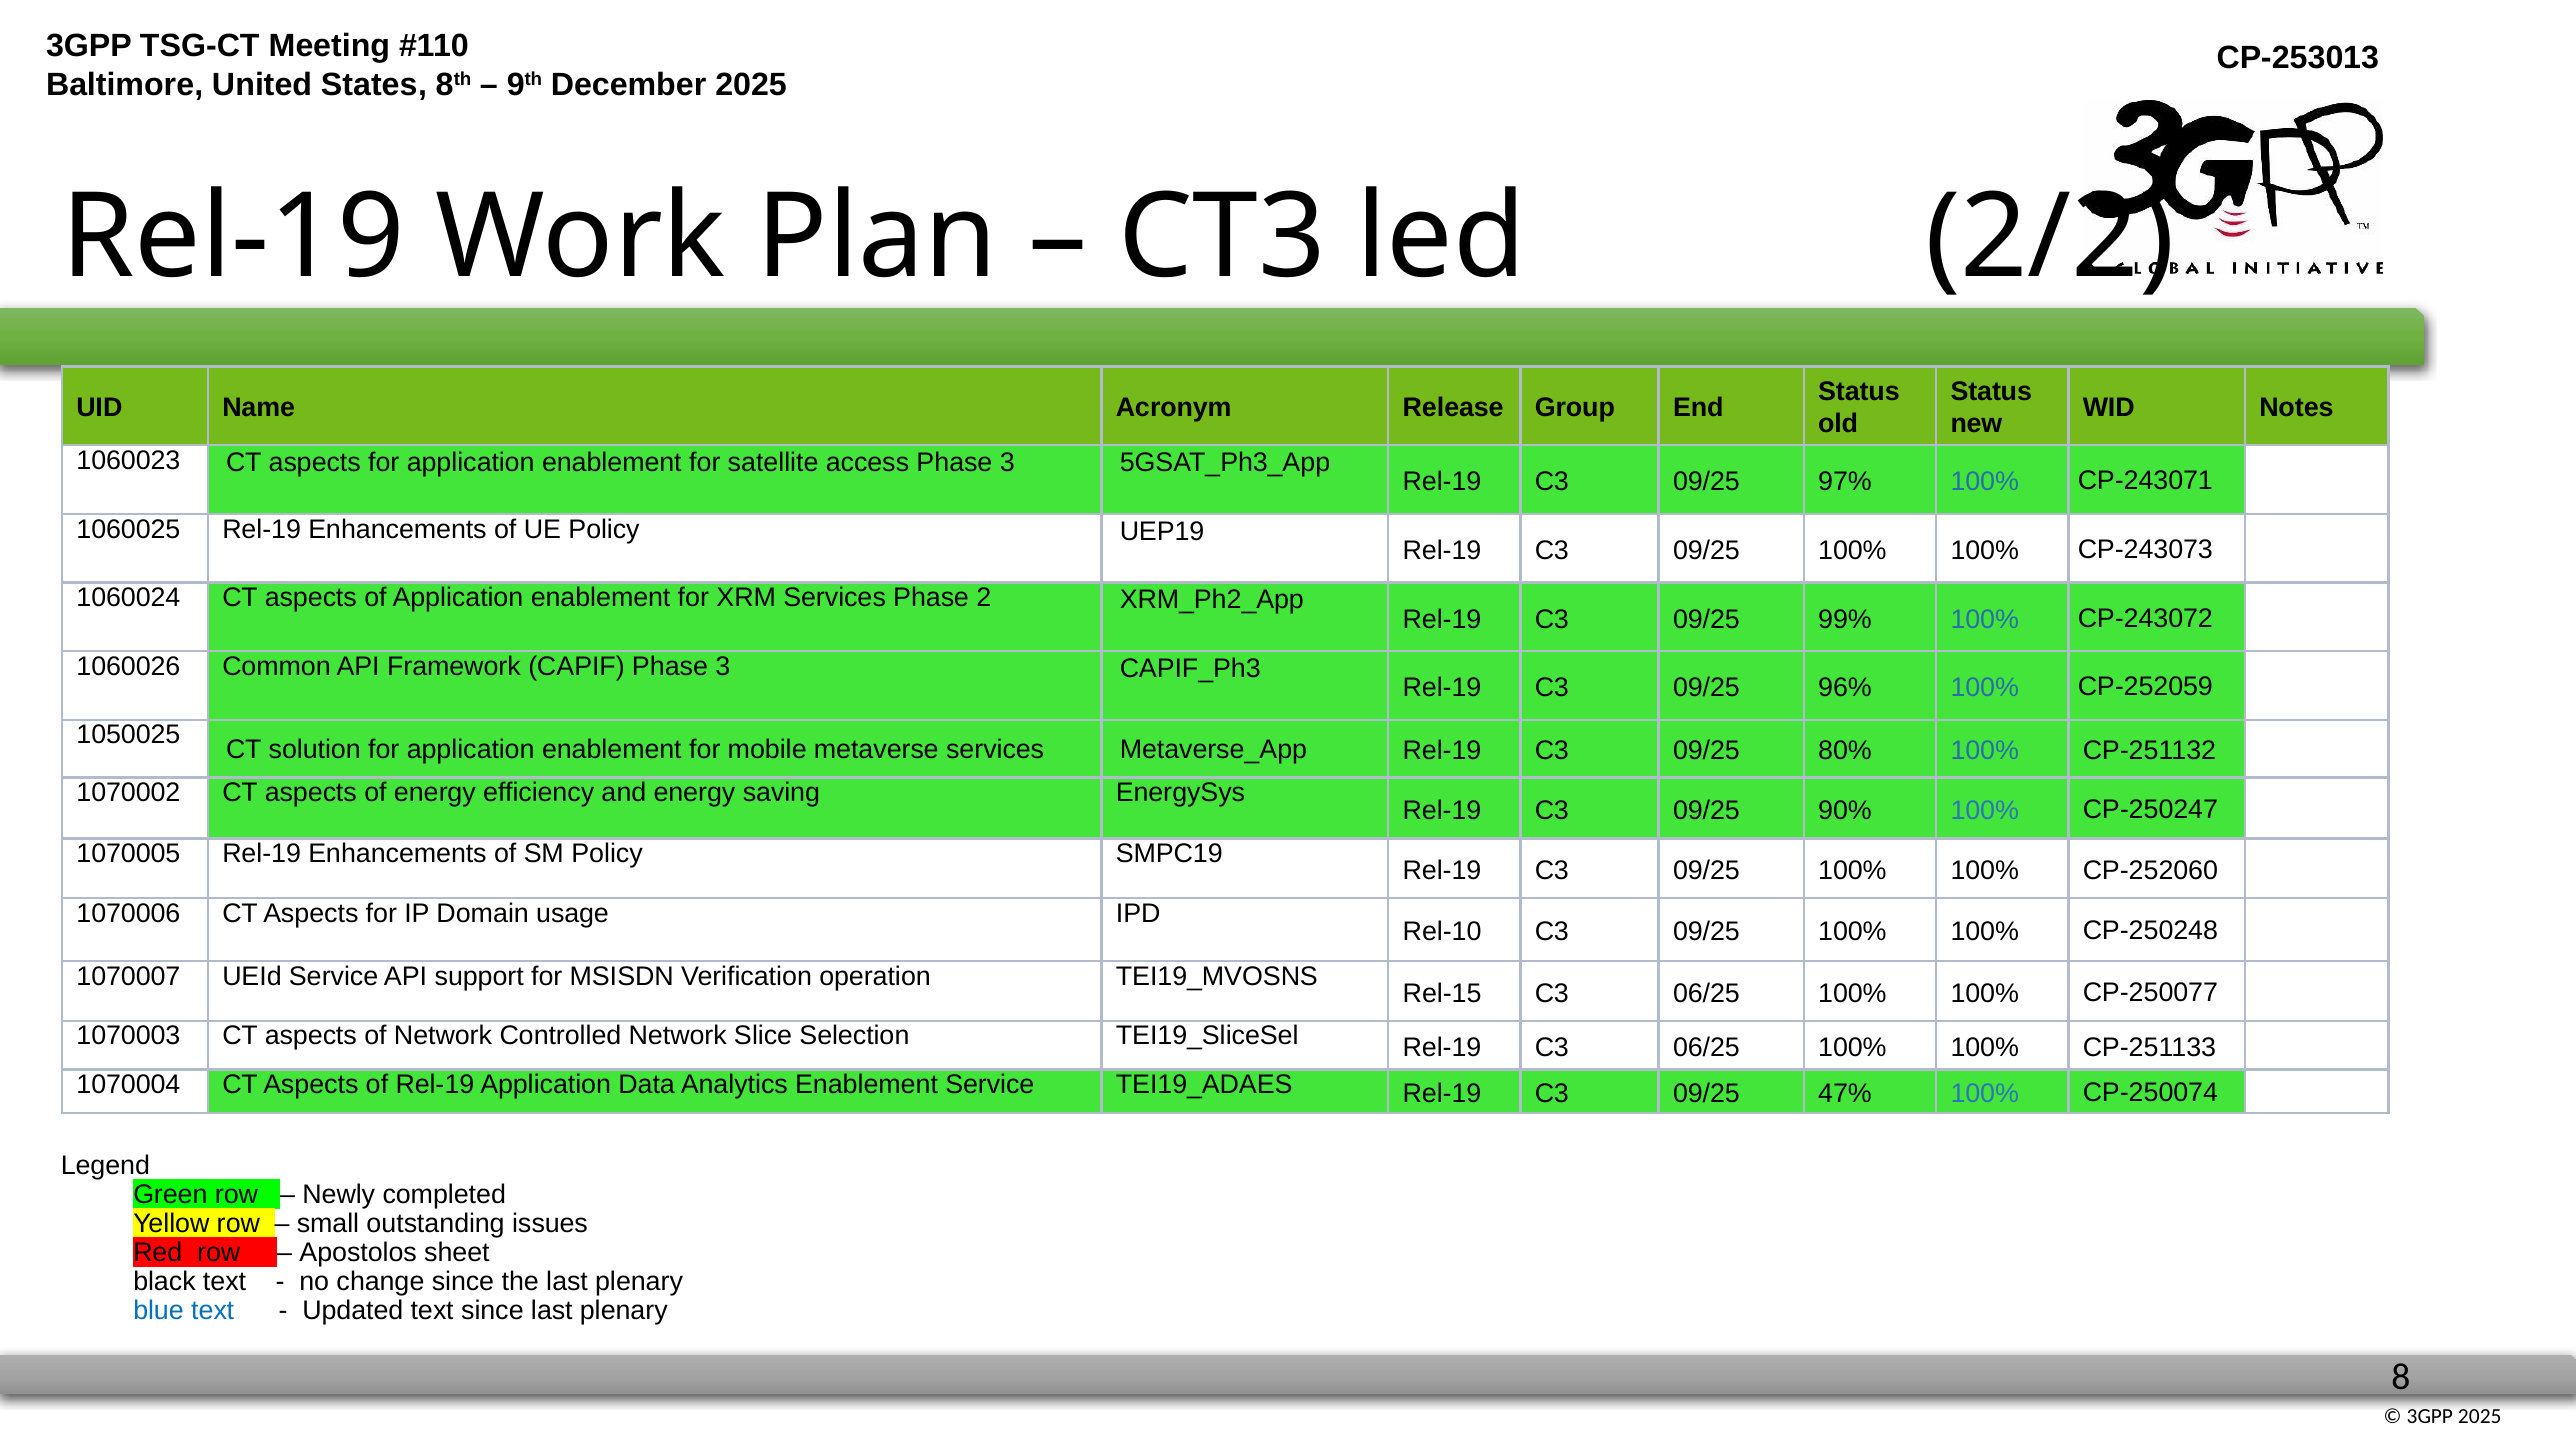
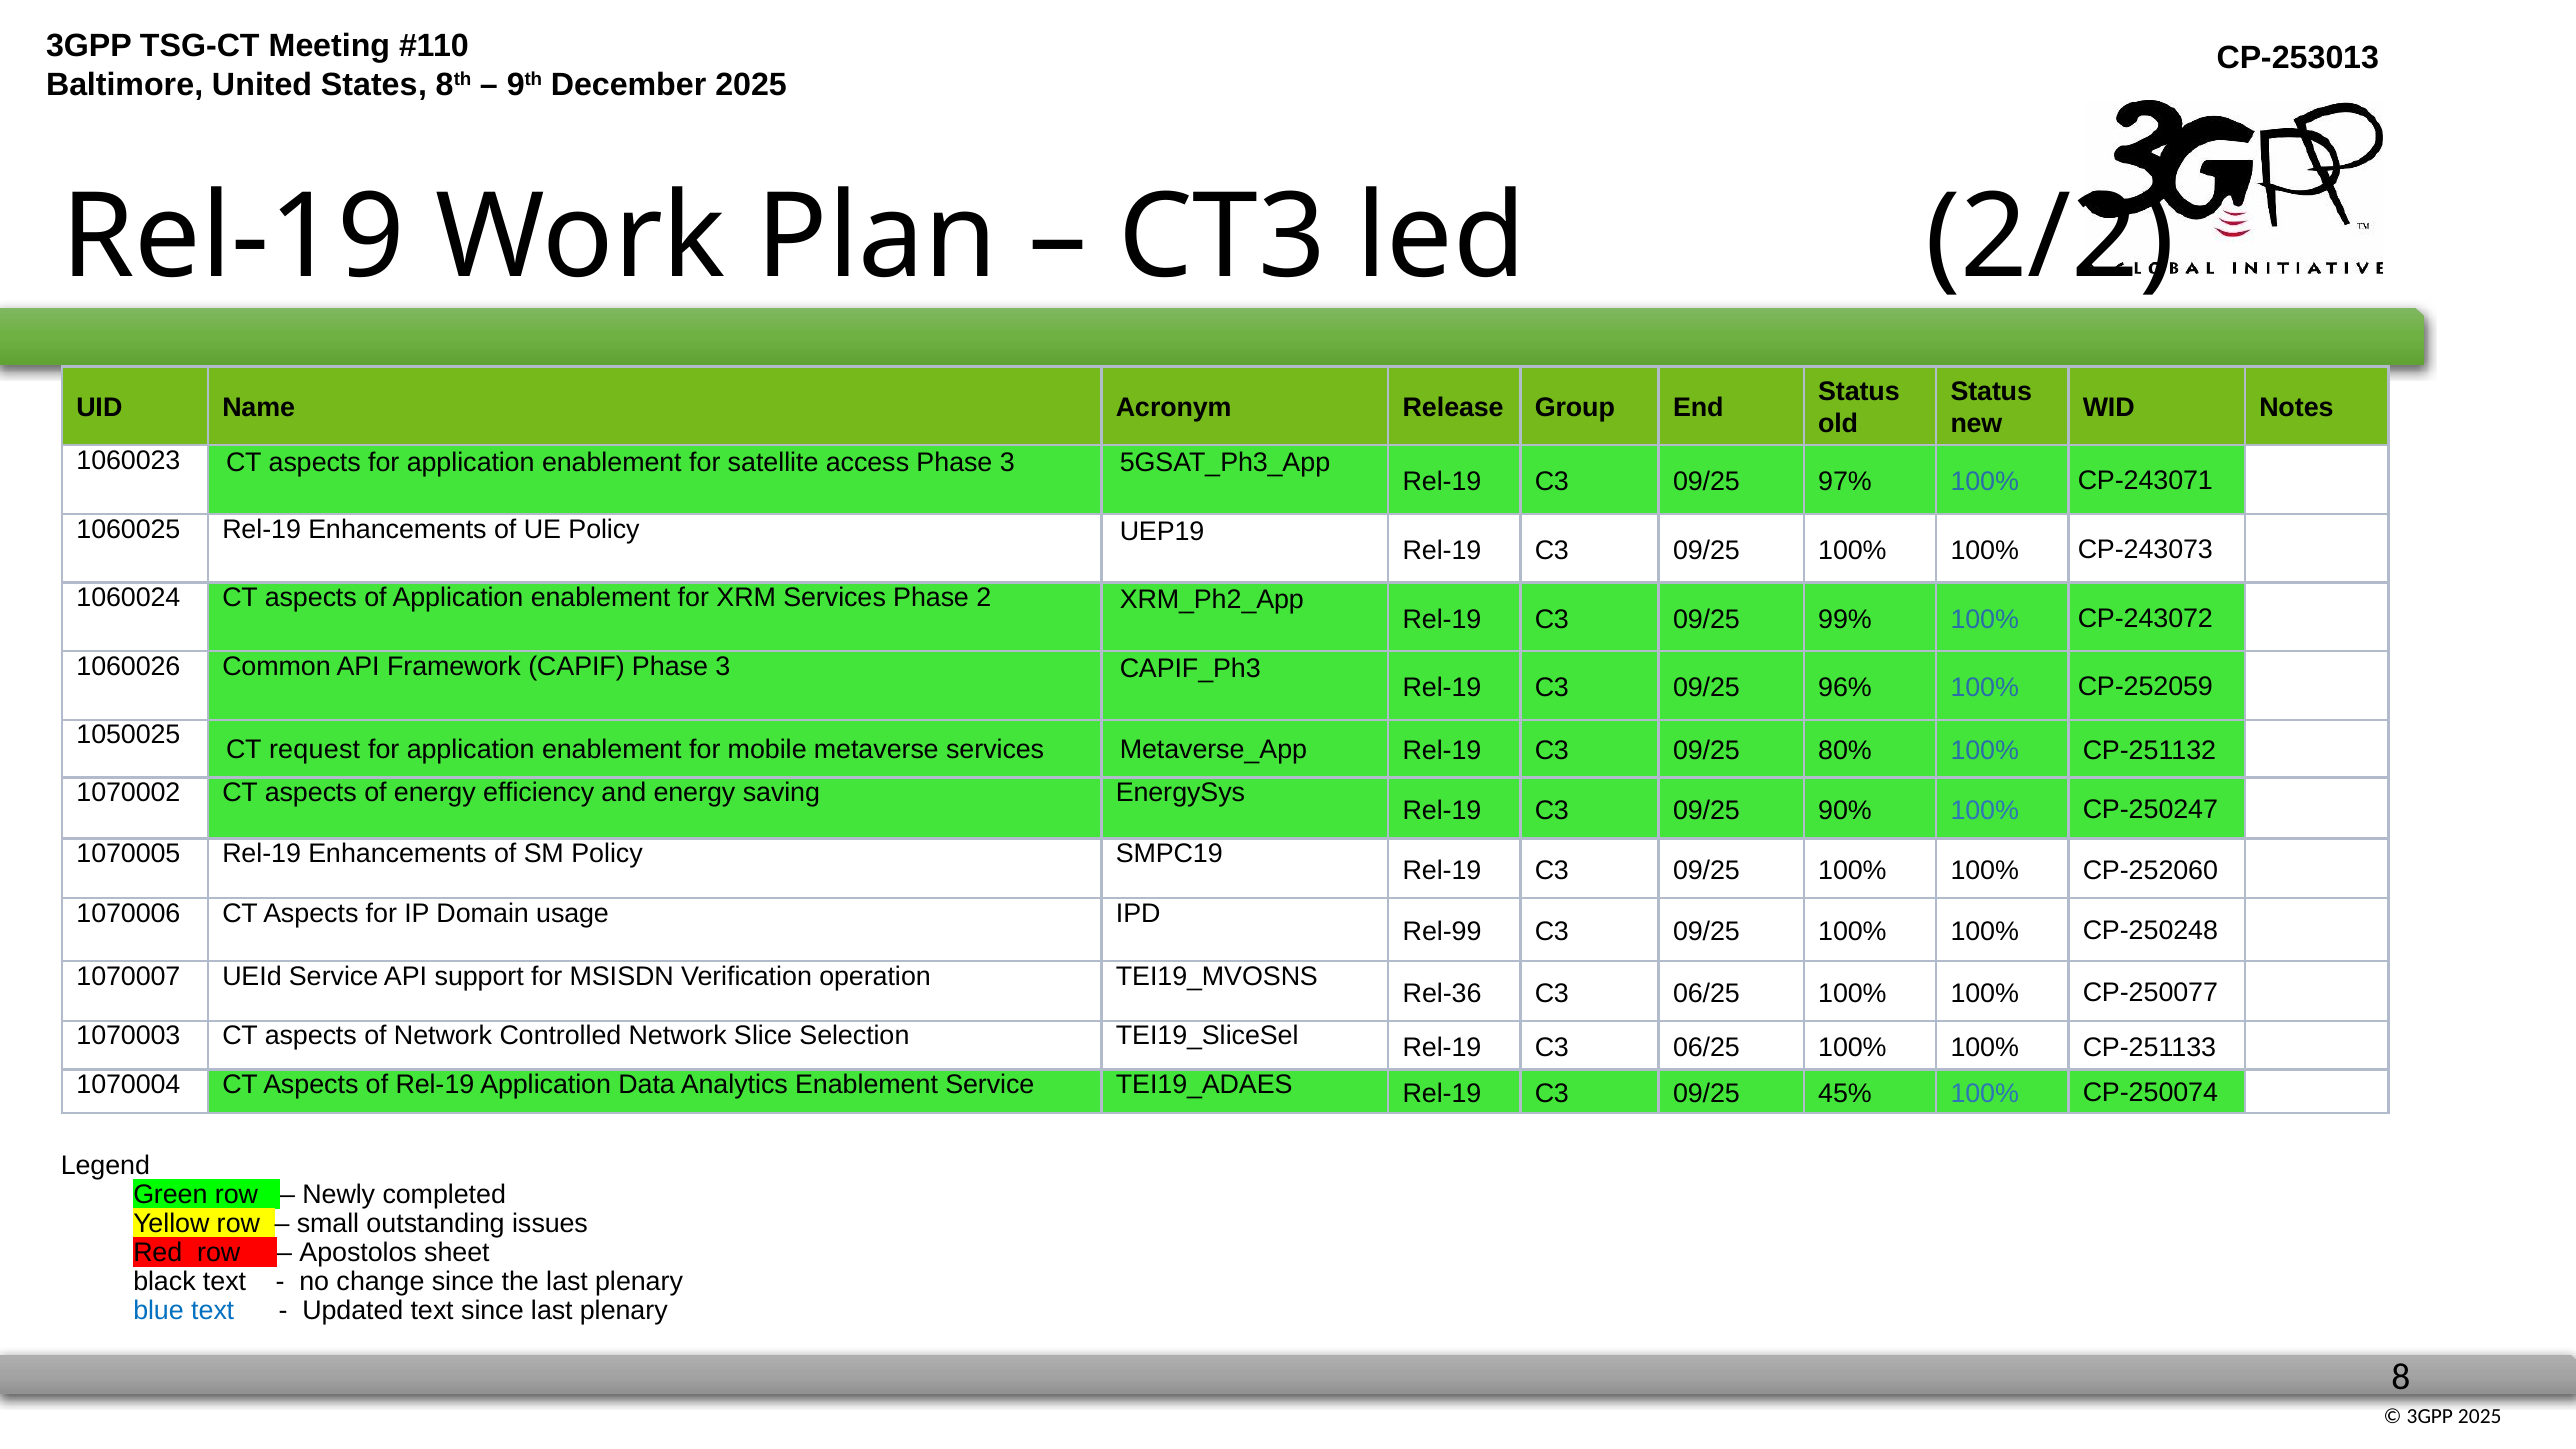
solution: solution -> request
Rel-10: Rel-10 -> Rel-99
Rel-15: Rel-15 -> Rel-36
47%: 47% -> 45%
